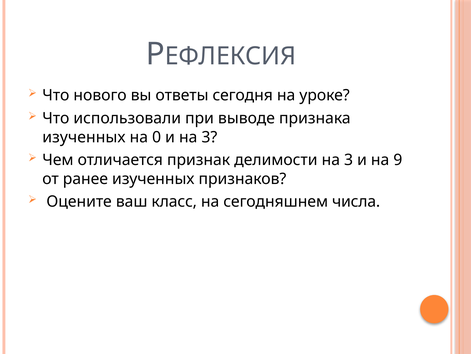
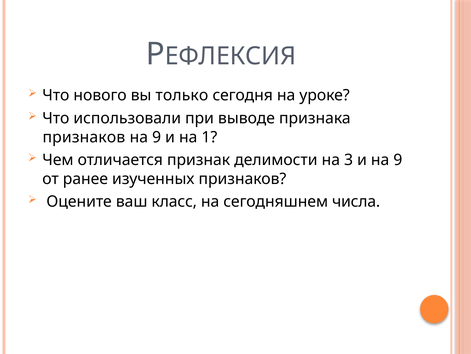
ответы: ответы -> только
изученных at (84, 137): изученных -> признаков
0 at (157, 137): 0 -> 9
и на 3: 3 -> 1
